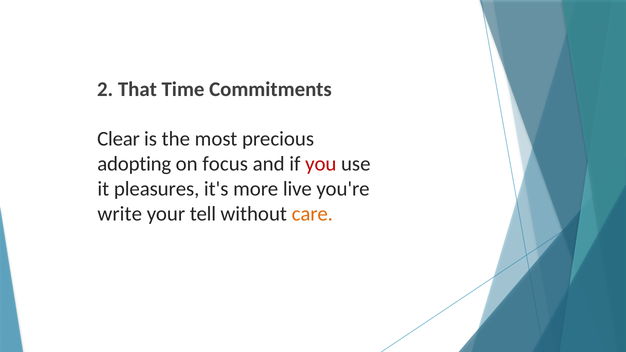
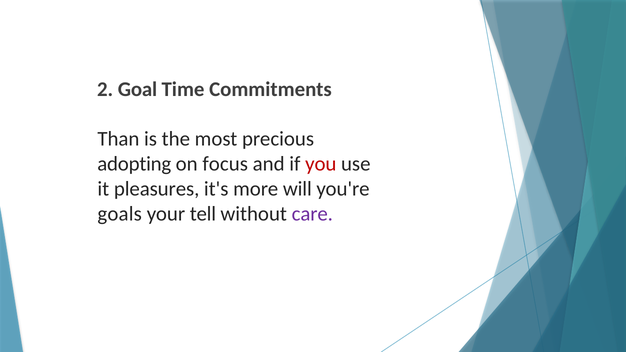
That: That -> Goal
Clear: Clear -> Than
live: live -> will
write: write -> goals
care colour: orange -> purple
